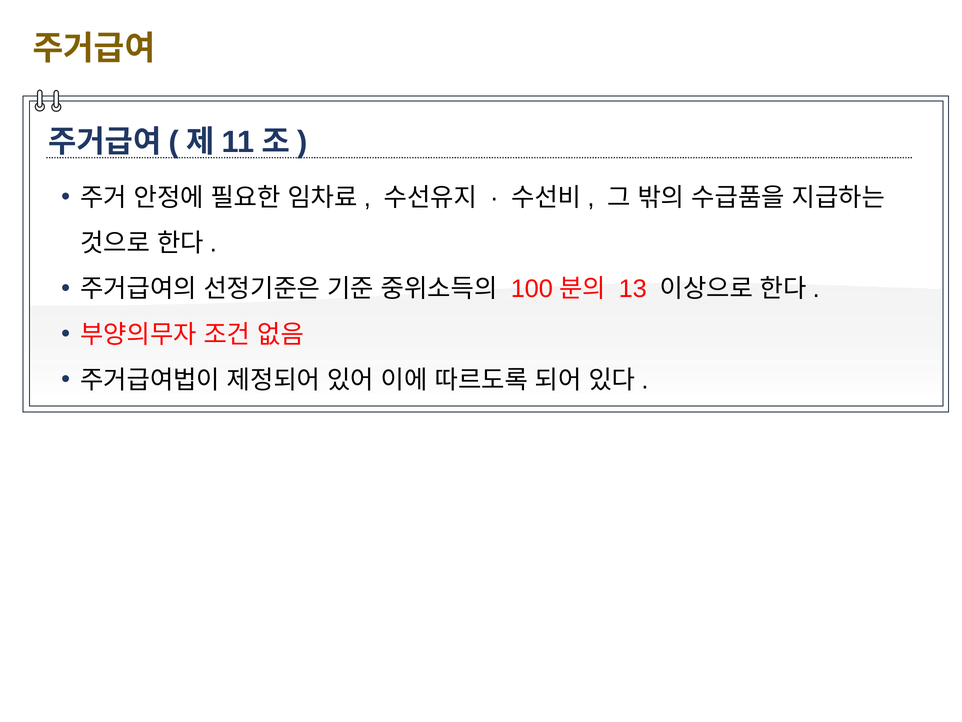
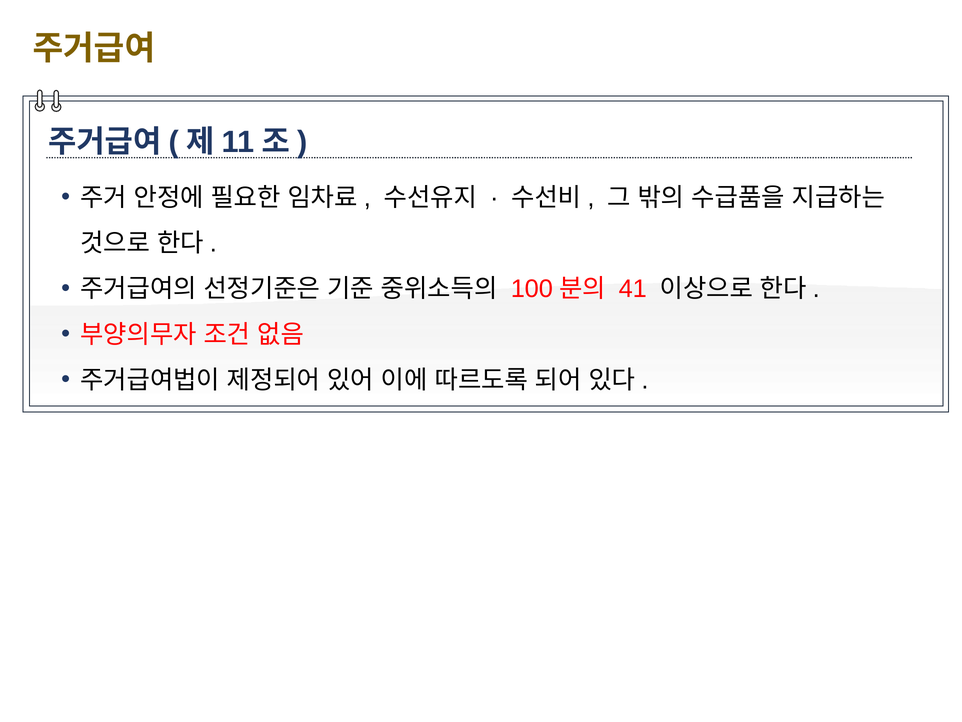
13: 13 -> 41
